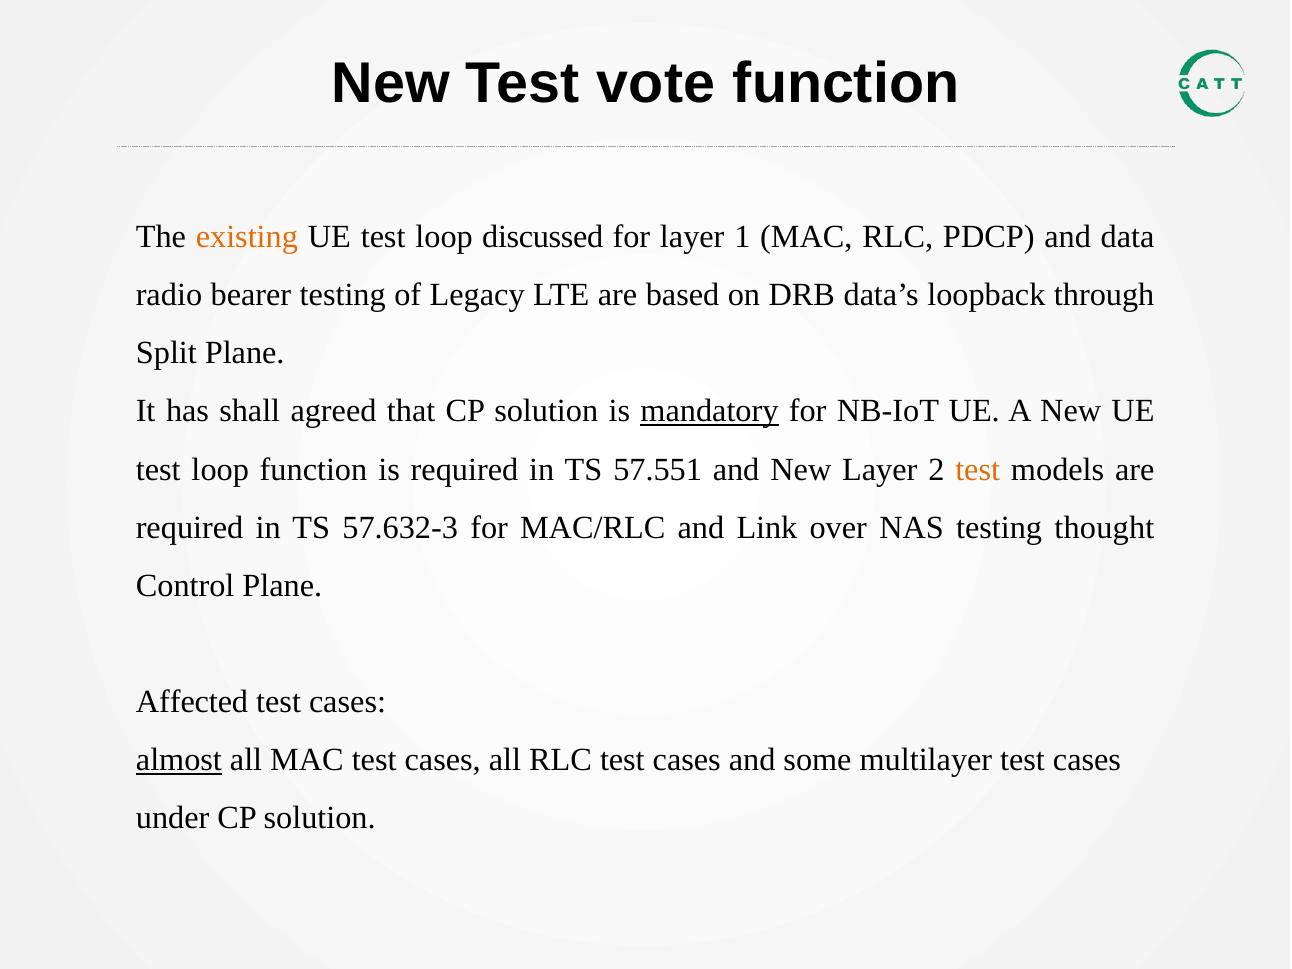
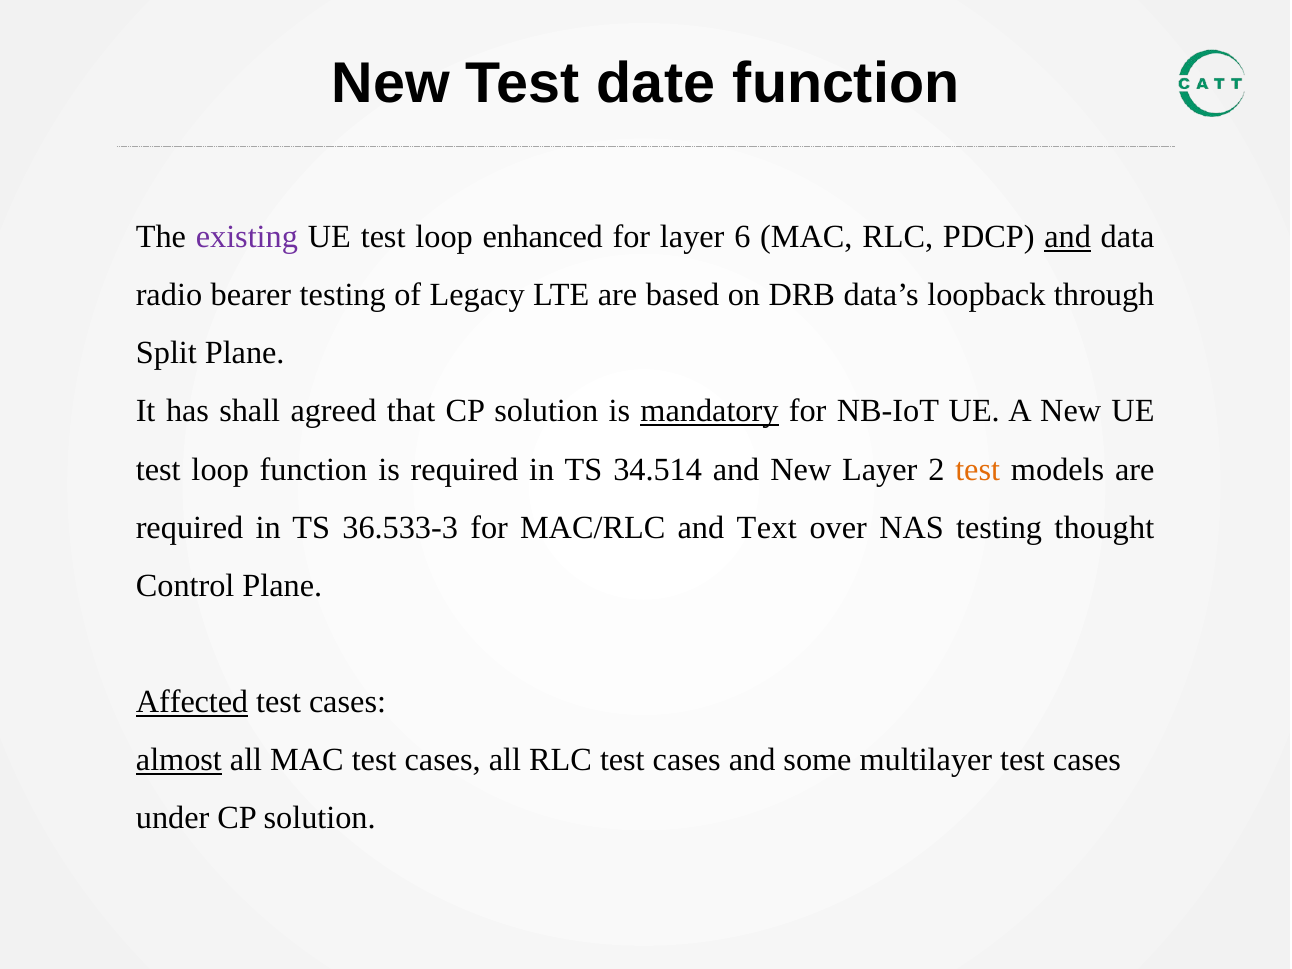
vote: vote -> date
existing colour: orange -> purple
discussed: discussed -> enhanced
1: 1 -> 6
and at (1068, 237) underline: none -> present
57.551: 57.551 -> 34.514
57.632-3: 57.632-3 -> 36.533-3
Link: Link -> Text
Affected underline: none -> present
